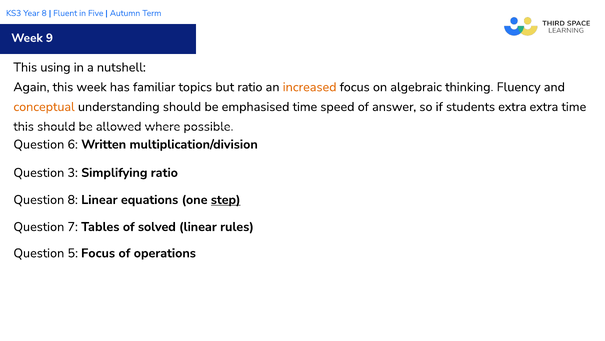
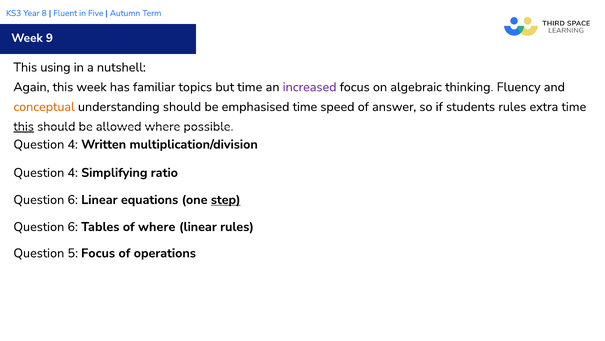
but ratio: ratio -> time
increased colour: orange -> purple
students extra: extra -> rules
this at (24, 126) underline: none -> present
6 at (73, 144): 6 -> 4
3 at (73, 172): 3 -> 4
8 at (73, 199): 8 -> 6
7 at (73, 226): 7 -> 6
of solved: solved -> where
